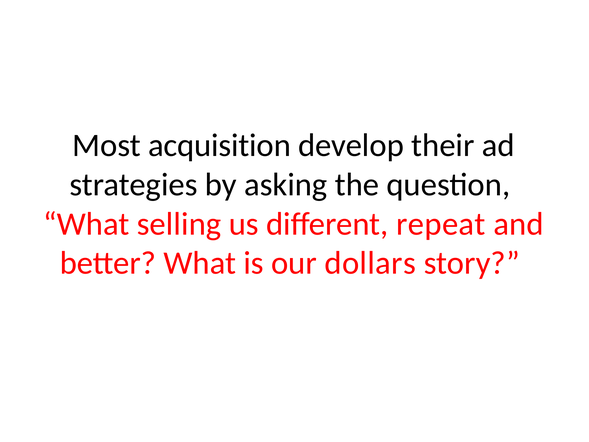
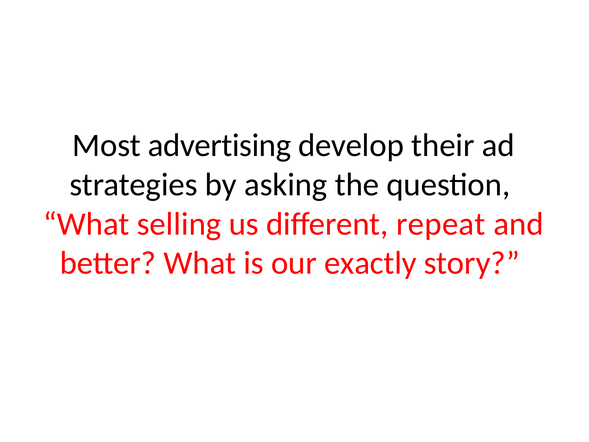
acquisition: acquisition -> advertising
dollars: dollars -> exactly
